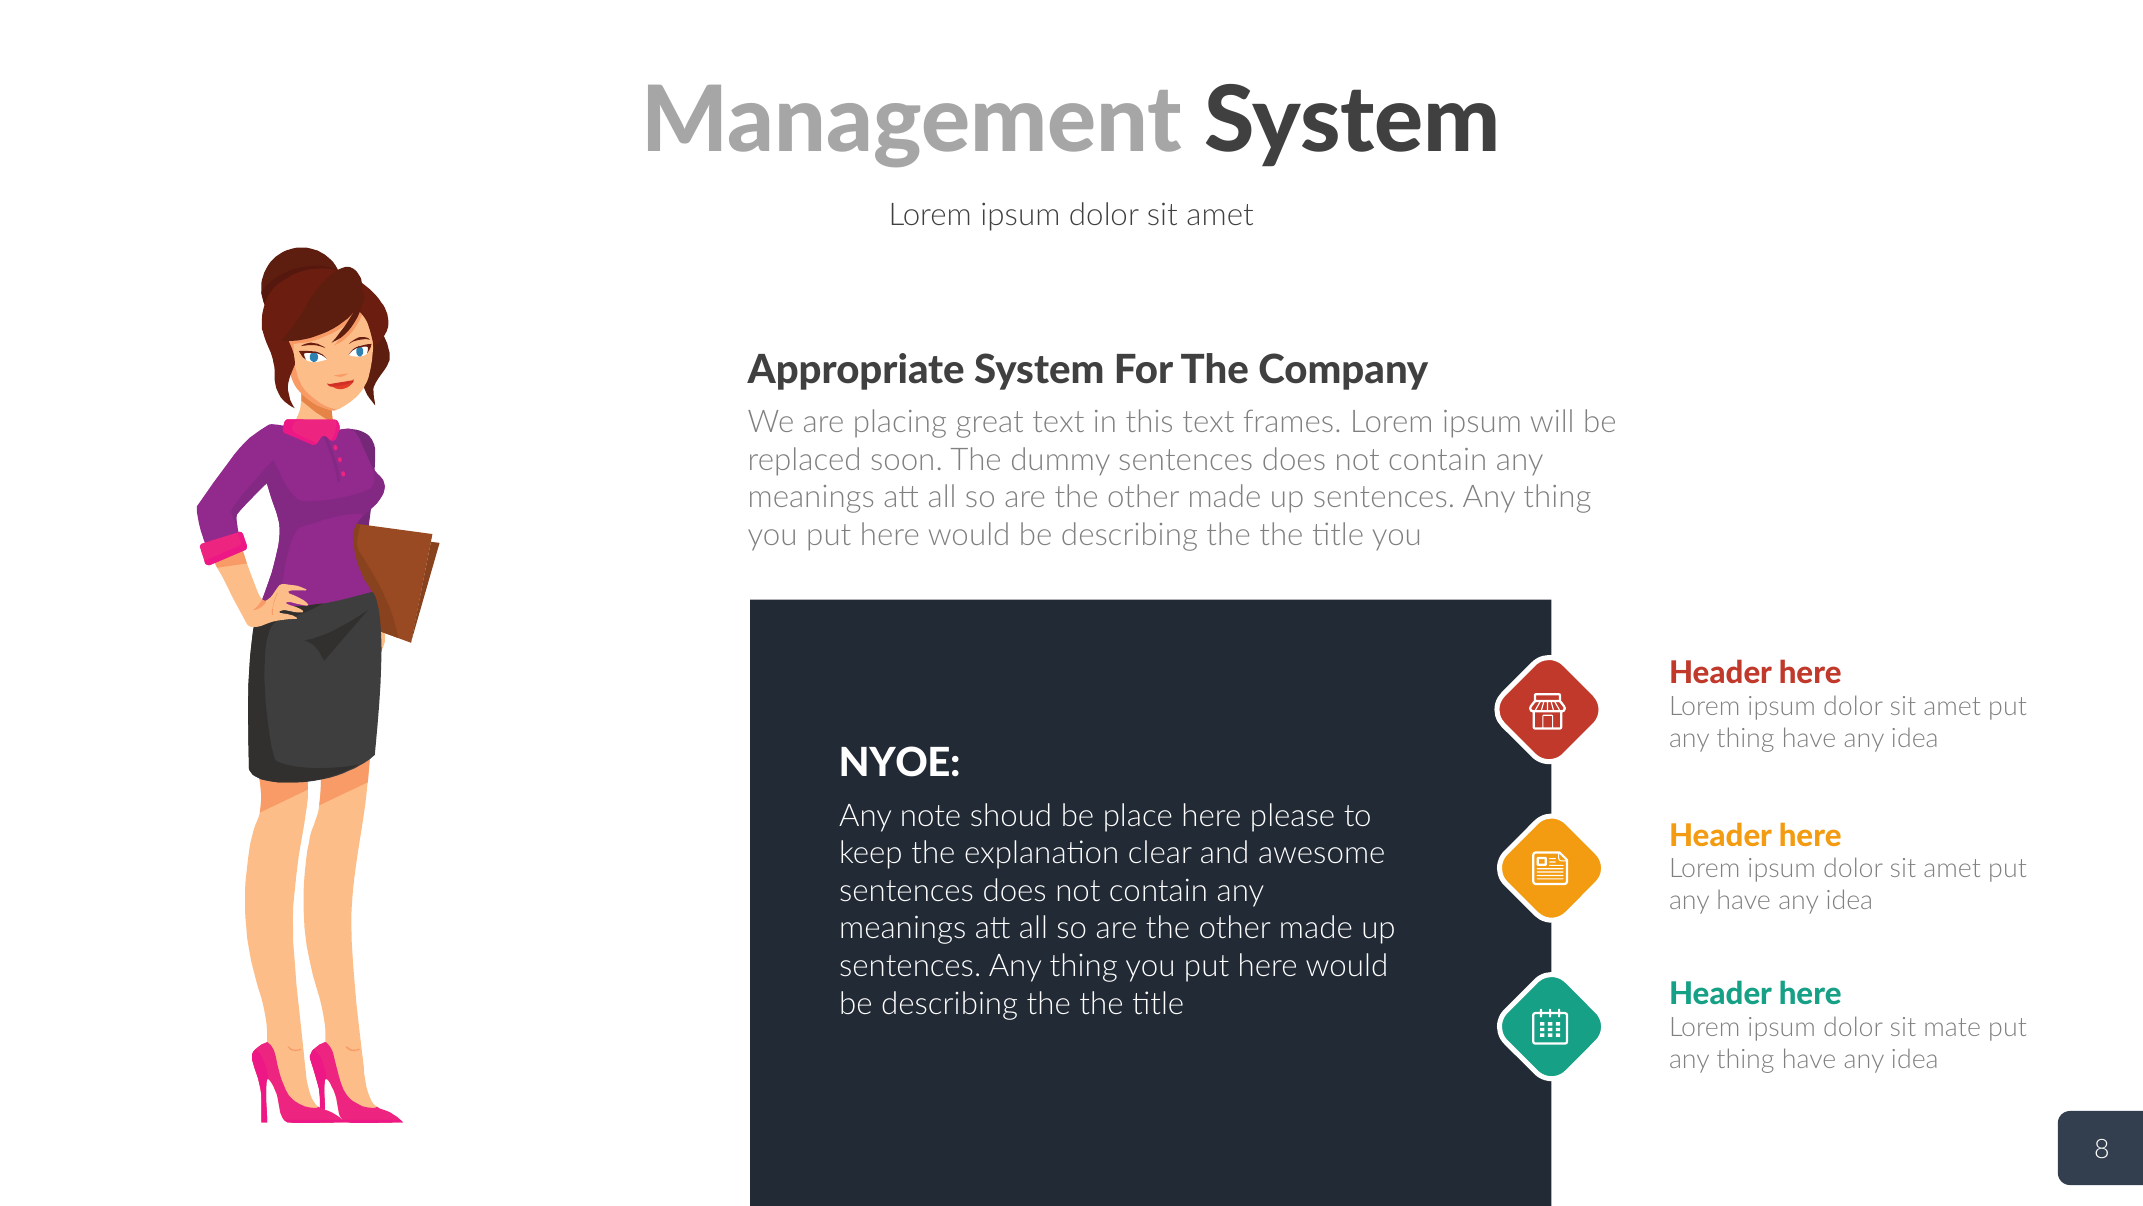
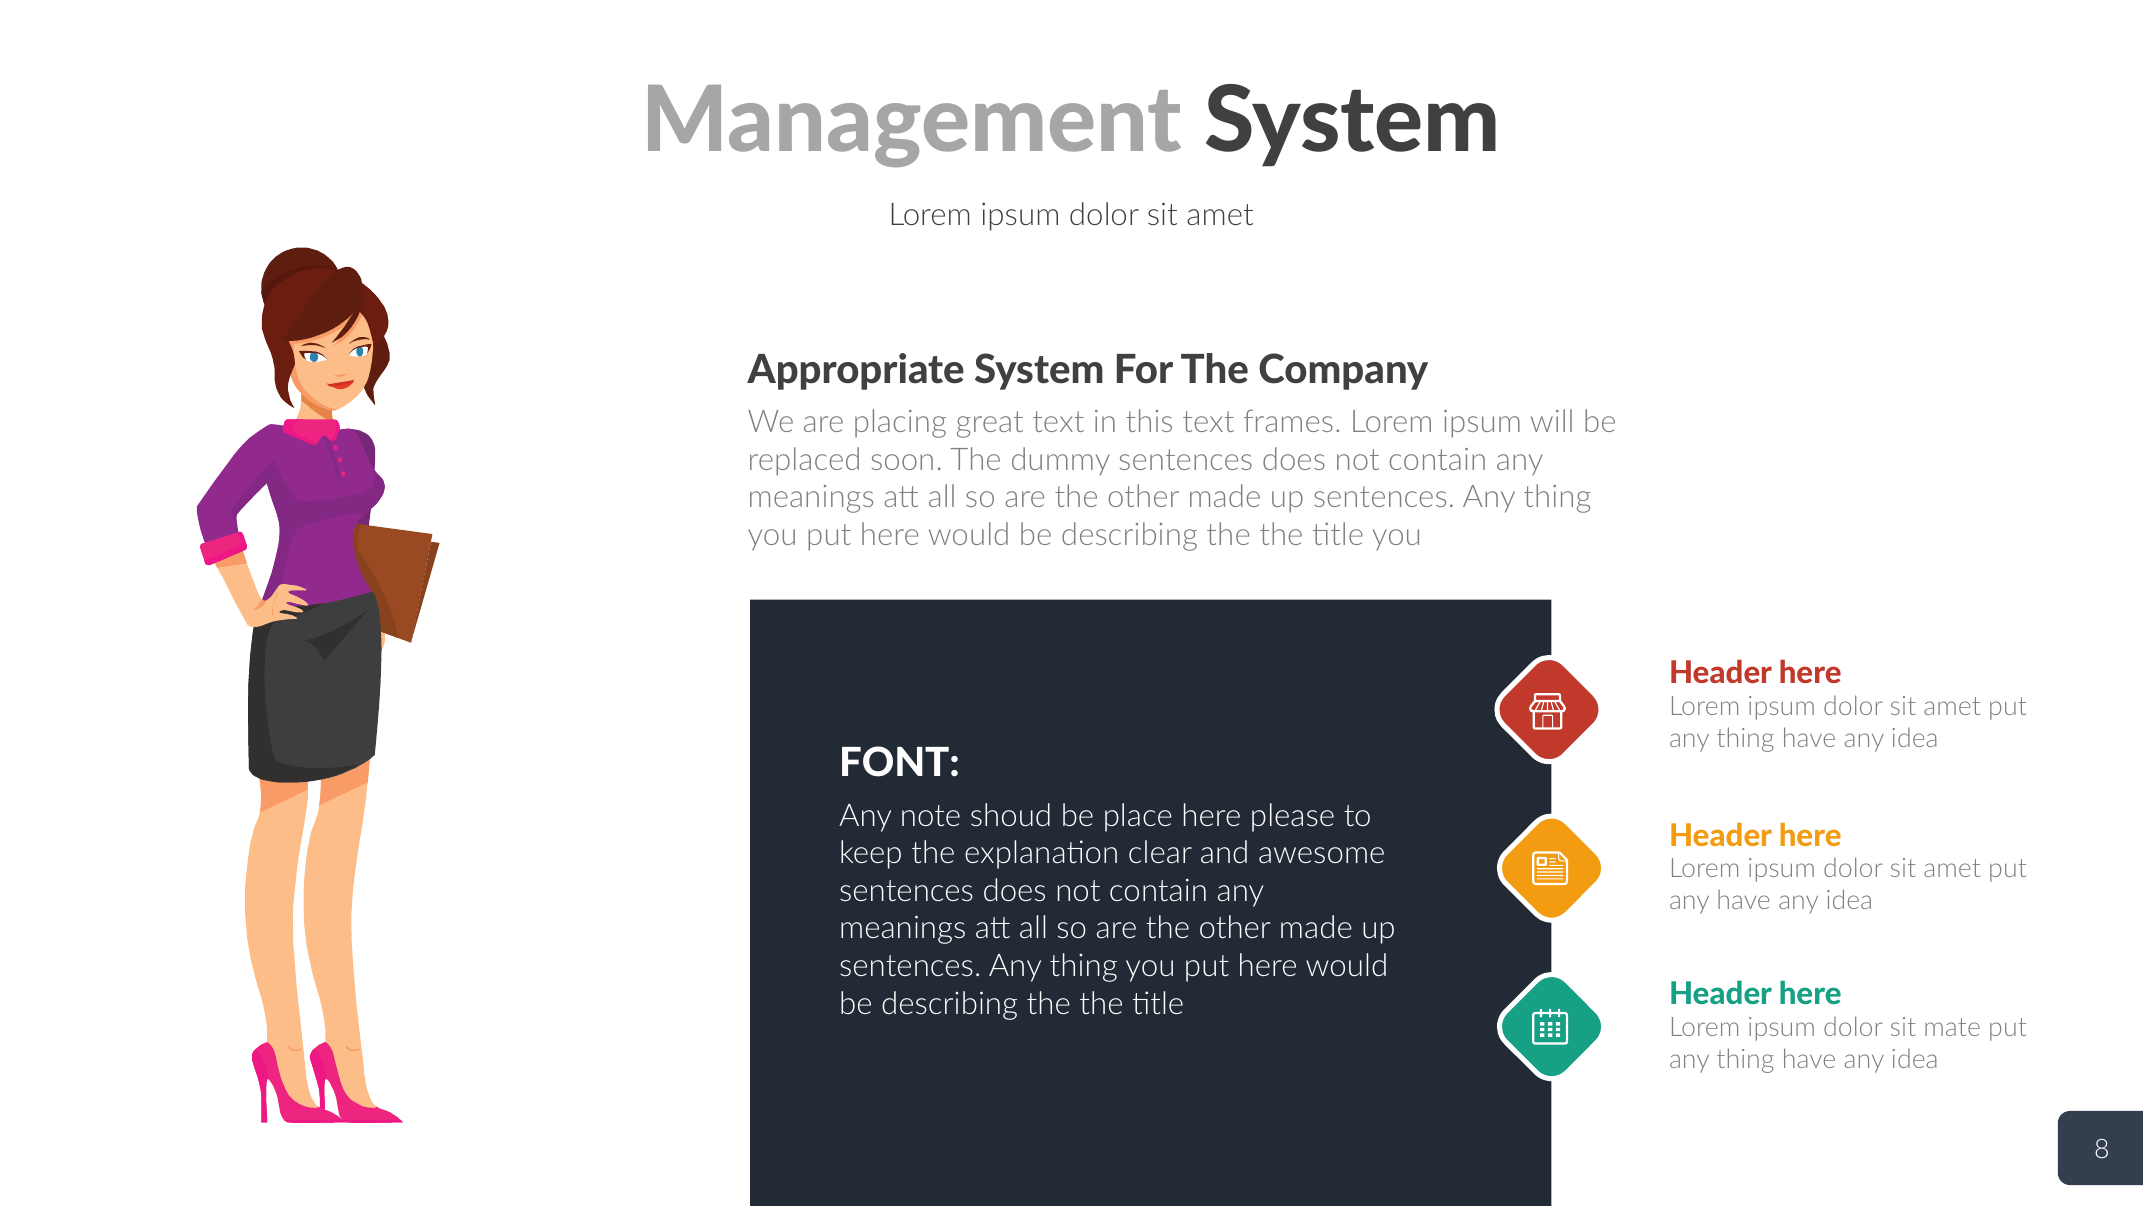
NYOE: NYOE -> FONT
